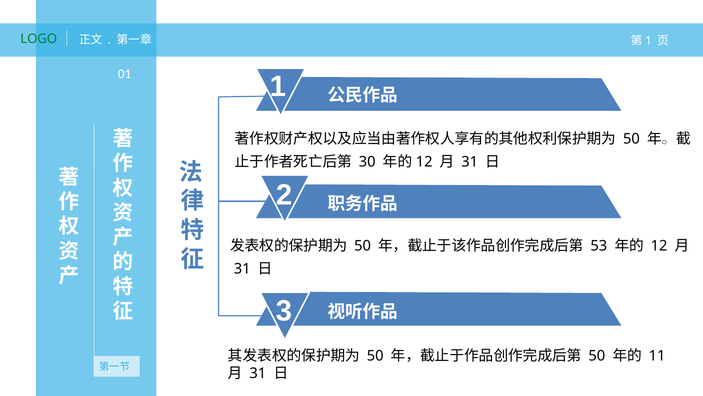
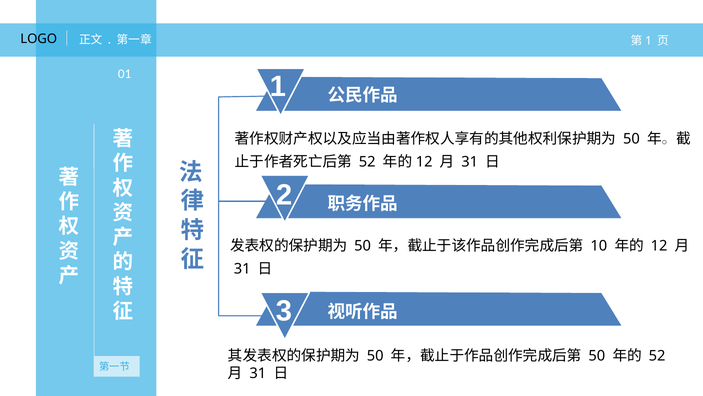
LOGO colour: green -> black
30 at (367, 162): 30 -> 52
53: 53 -> 10
11 at (657, 355): 11 -> 52
